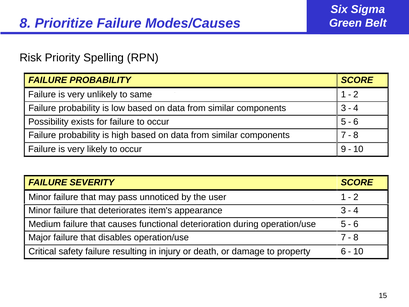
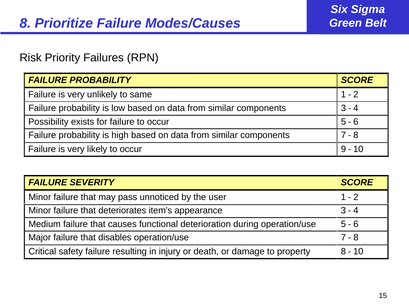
Spelling: Spelling -> Failures
property 6: 6 -> 8
